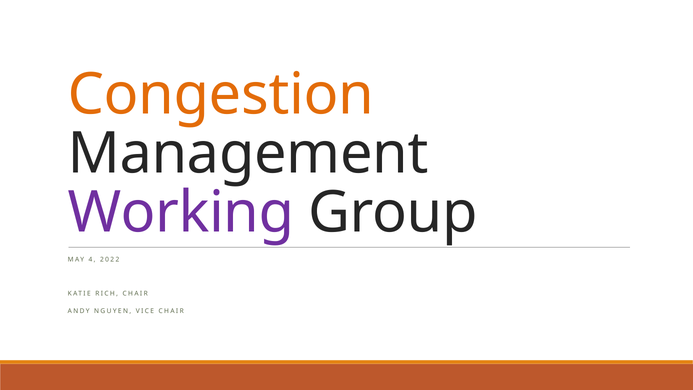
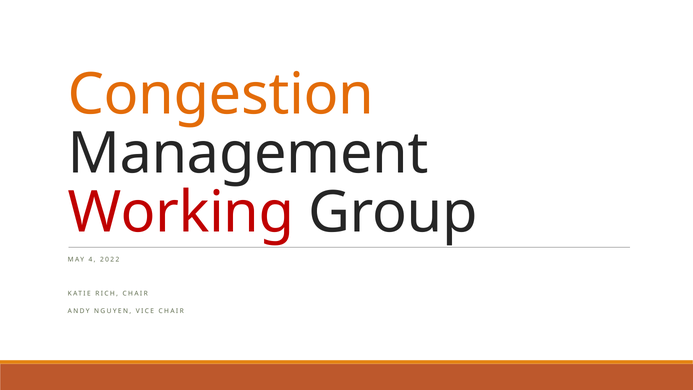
Working colour: purple -> red
